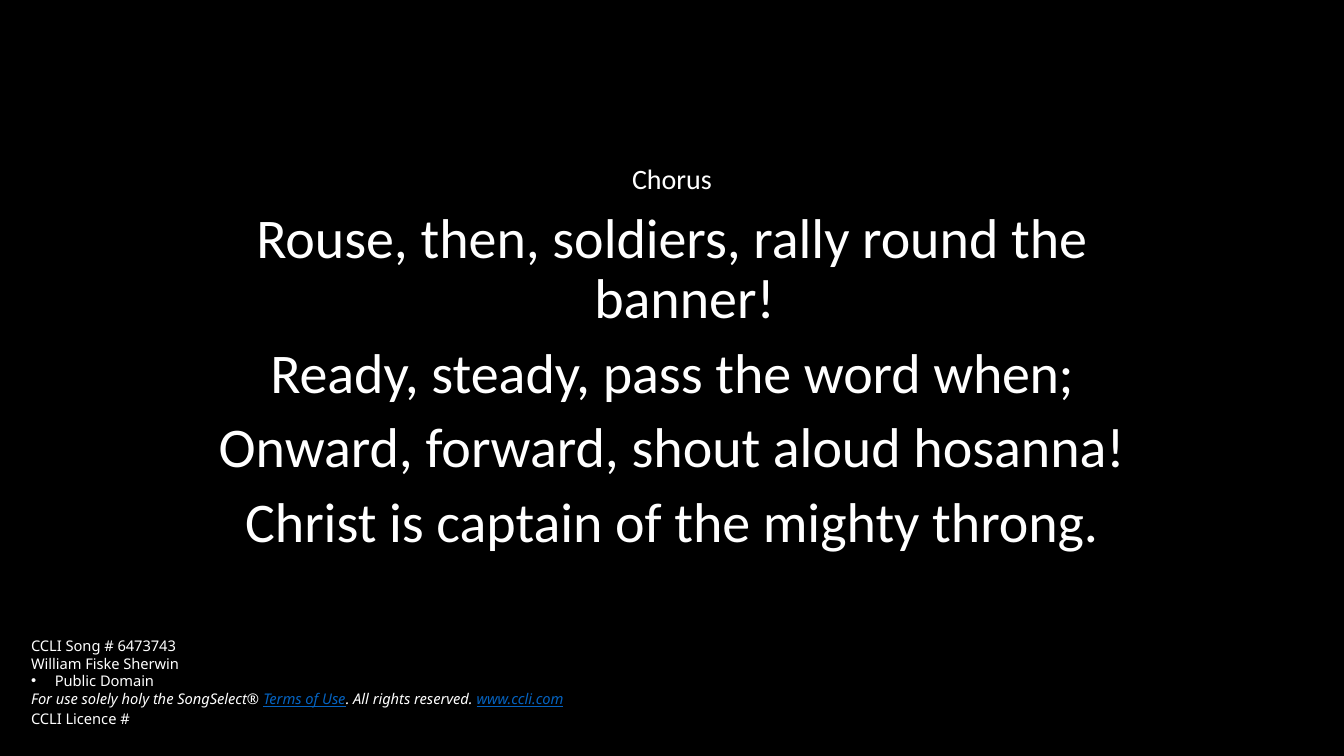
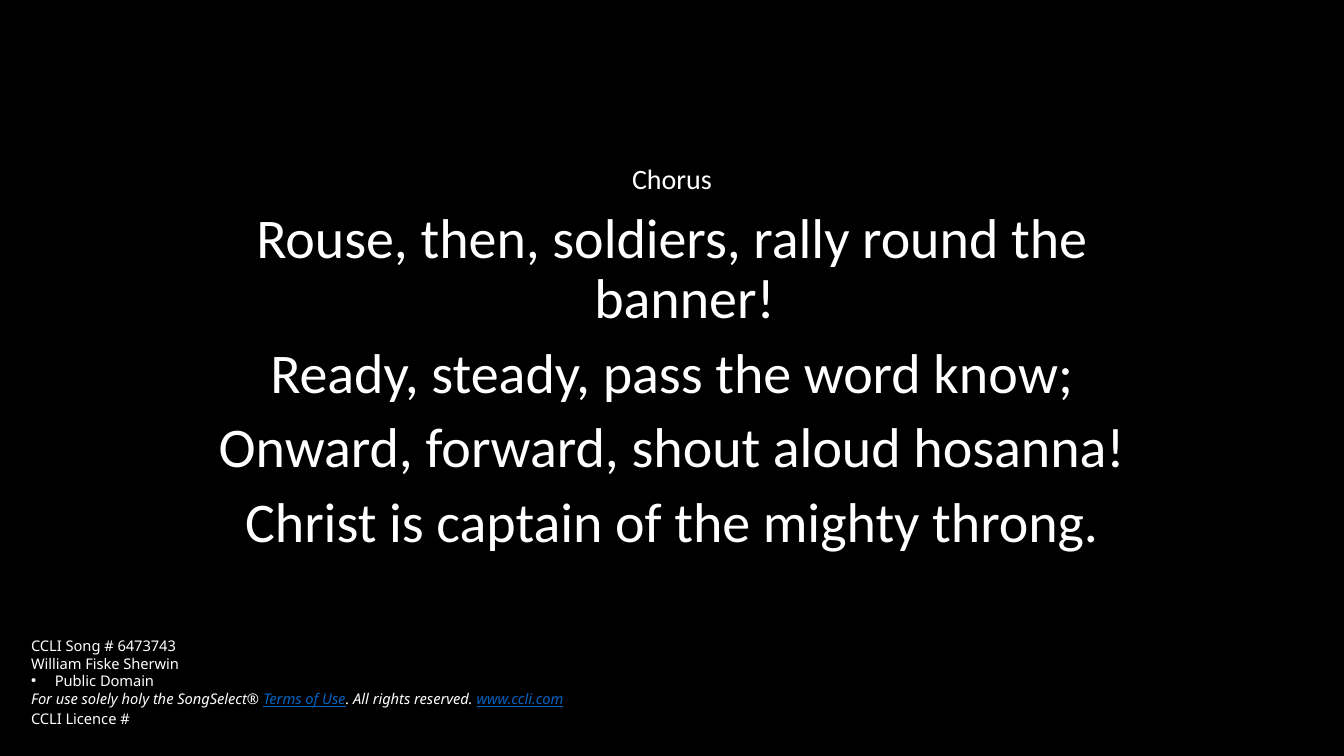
when: when -> know
